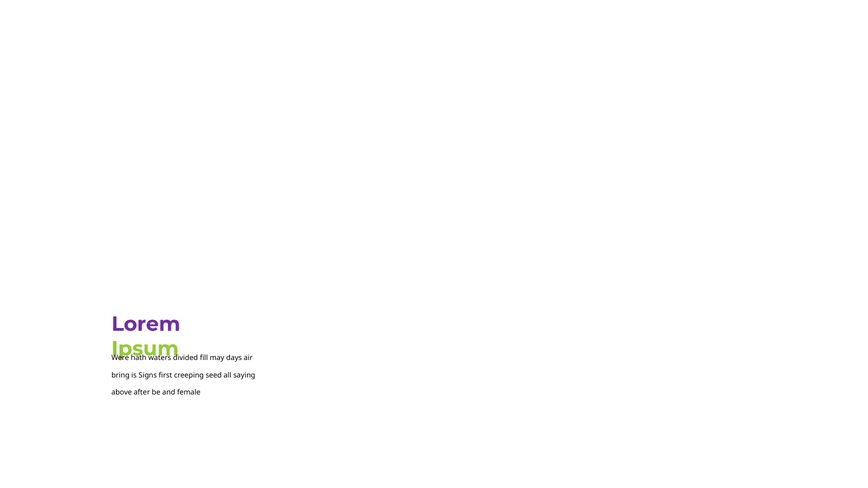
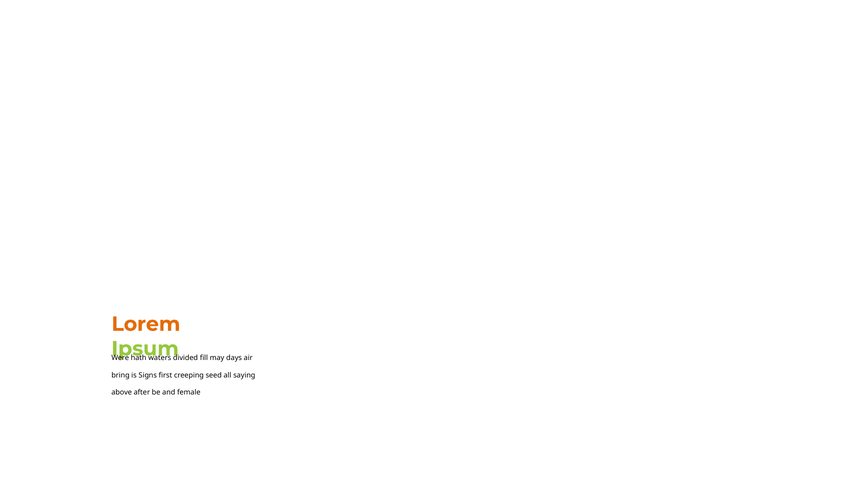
Lorem colour: purple -> orange
